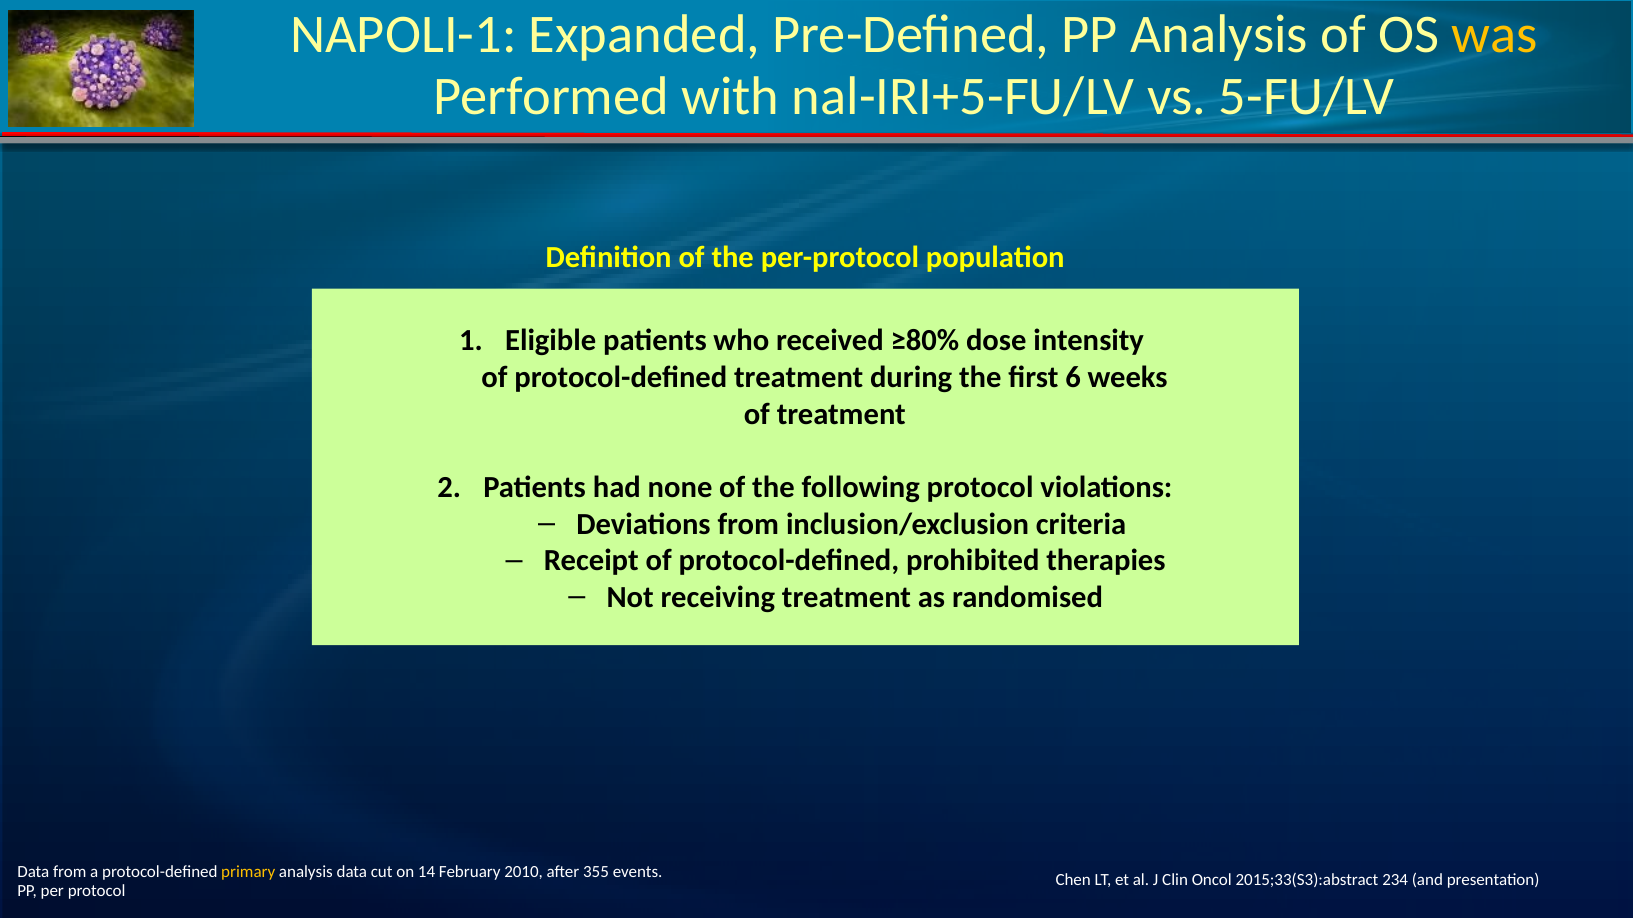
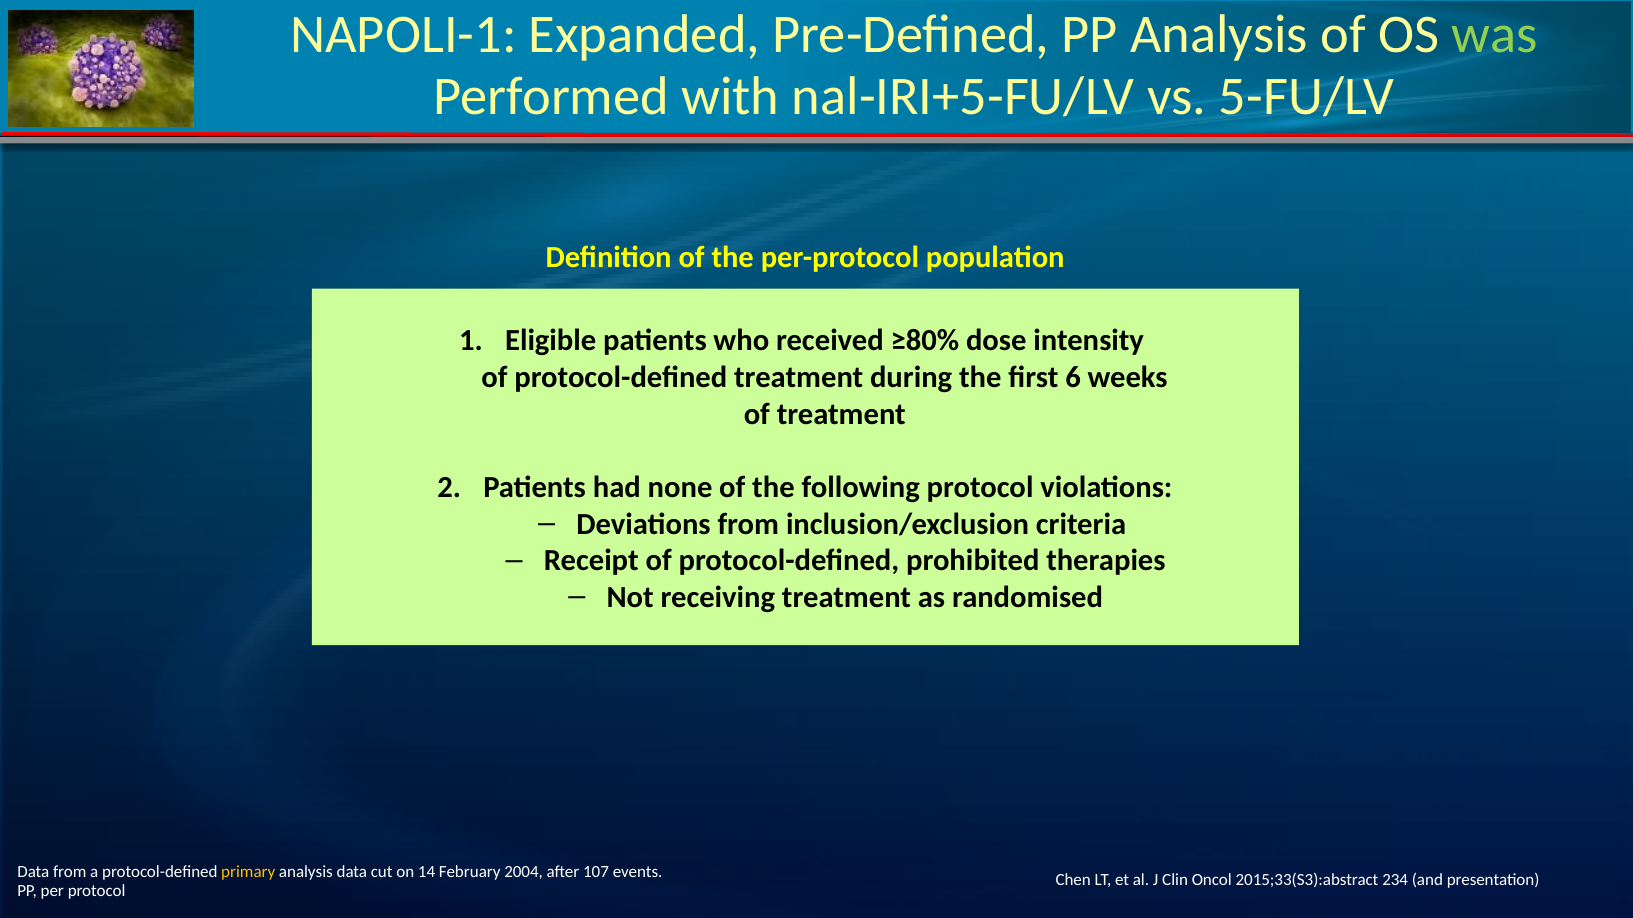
was colour: yellow -> light green
2010: 2010 -> 2004
355: 355 -> 107
